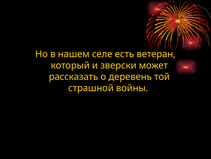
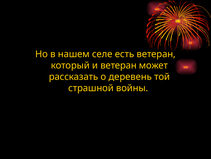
и зверски: зверски -> ветеран
